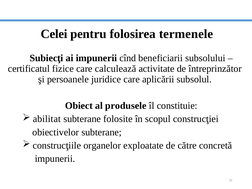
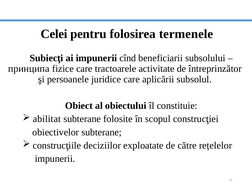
certificatul: certificatul -> принципа
calculează: calculează -> tractoarele
produsele: produsele -> obiectului
organelor: organelor -> deciziilor
concretă: concretă -> rețelelor
